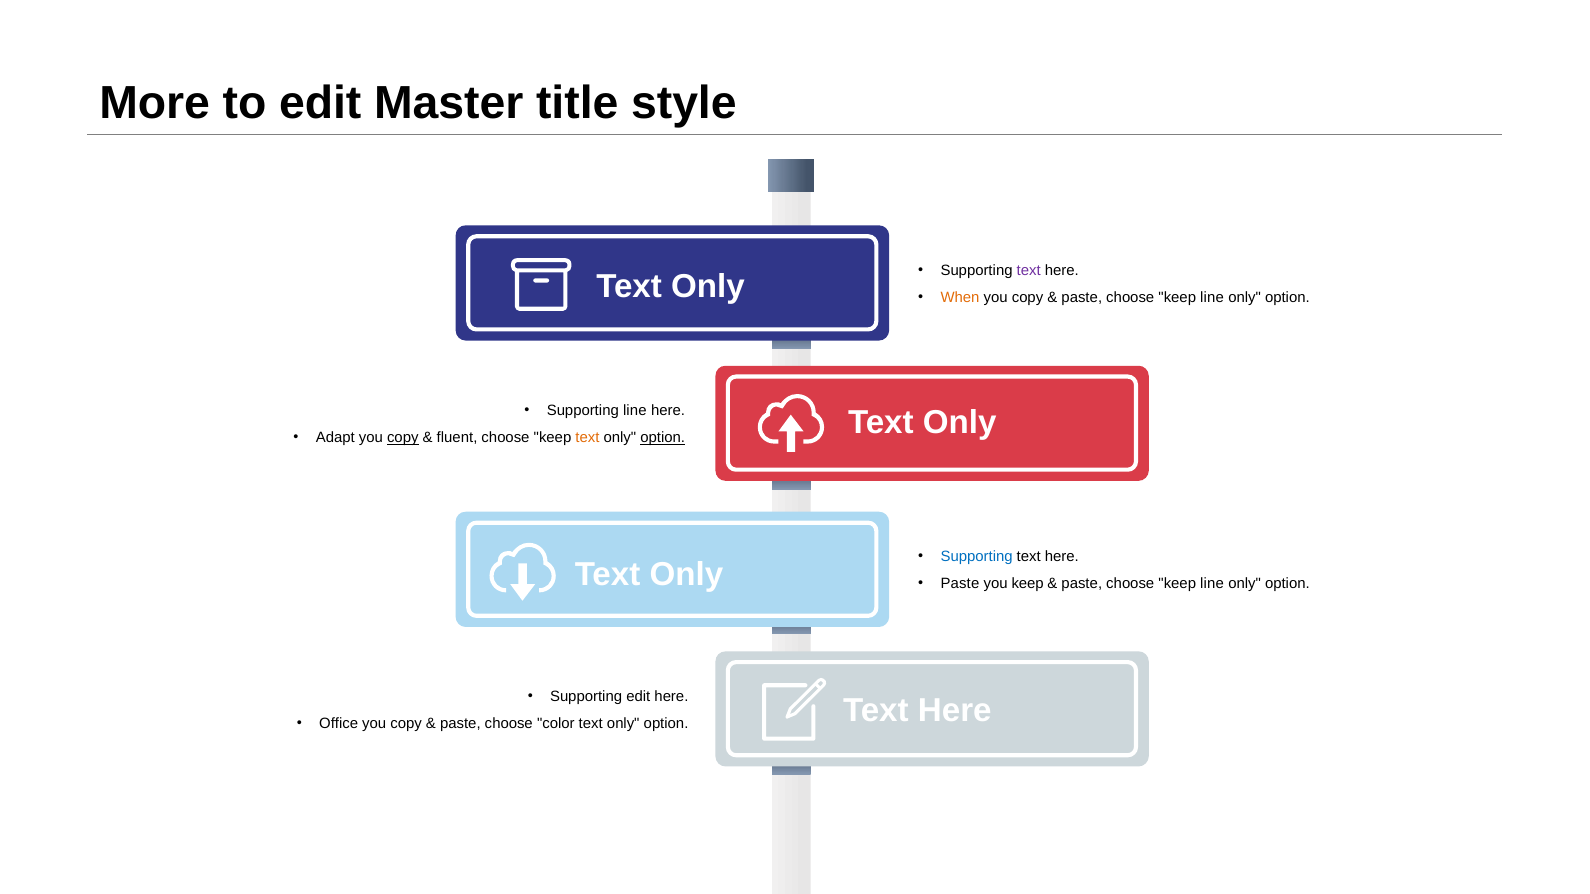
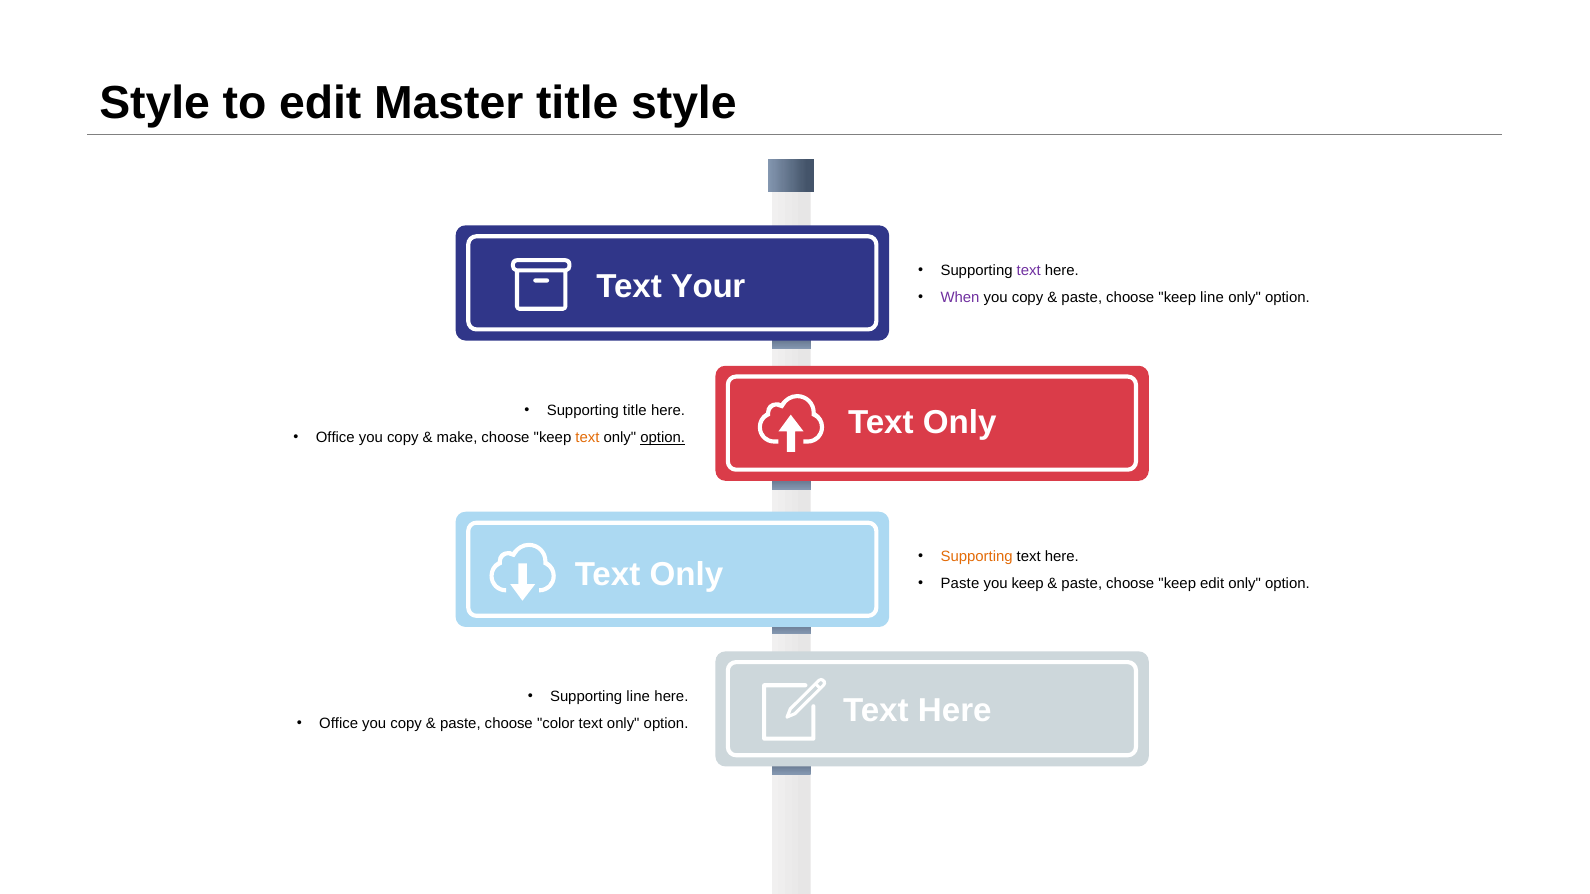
More at (155, 103): More -> Style
Only at (708, 287): Only -> Your
When colour: orange -> purple
Supporting line: line -> title
Adapt at (335, 438): Adapt -> Office
copy at (403, 438) underline: present -> none
fluent: fluent -> make
Supporting at (977, 557) colour: blue -> orange
line at (1212, 584): line -> edit
Supporting edit: edit -> line
